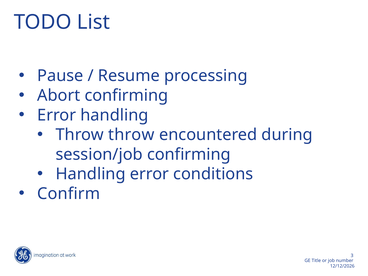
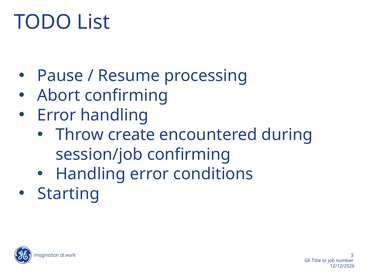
Throw throw: throw -> create
Confirm: Confirm -> Starting
